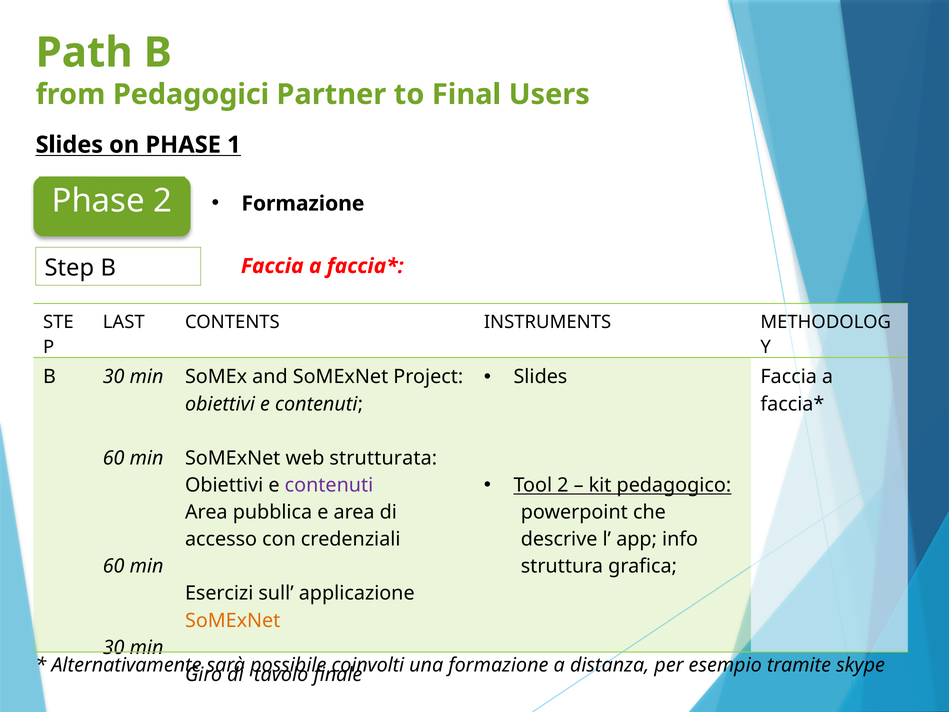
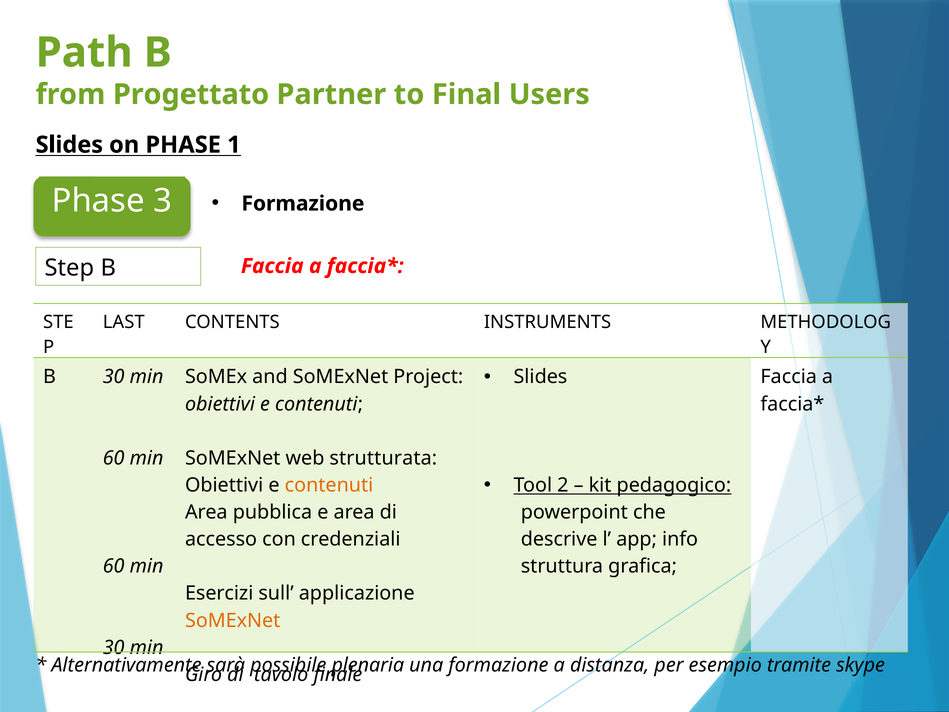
Pedagogici: Pedagogici -> Progettato
Phase 2: 2 -> 3
contenuti at (329, 485) colour: purple -> orange
coinvolti: coinvolti -> plenaria
